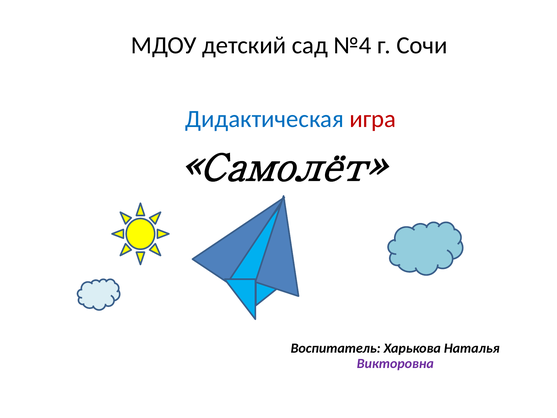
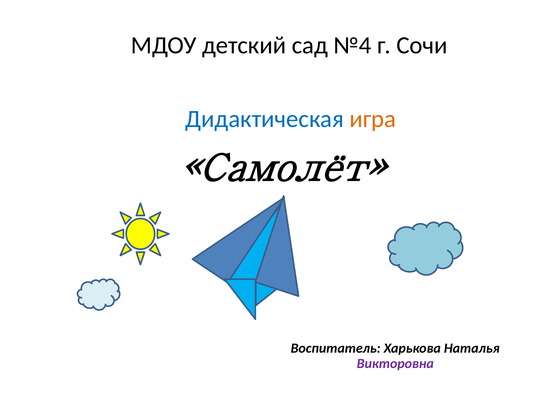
игра colour: red -> orange
